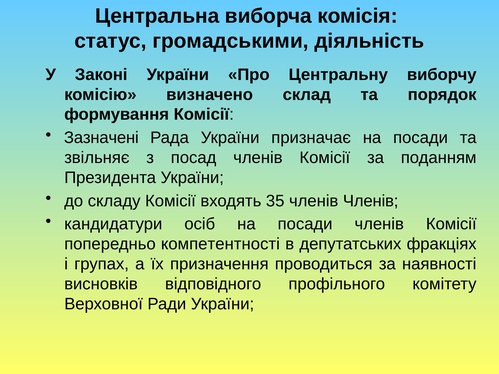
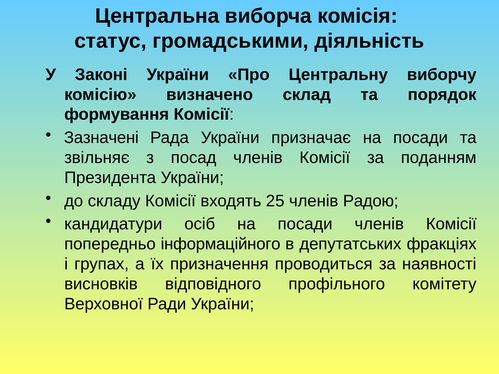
35: 35 -> 25
членів Членів: Членів -> Радою
компетентності: компетентності -> інформаційного
